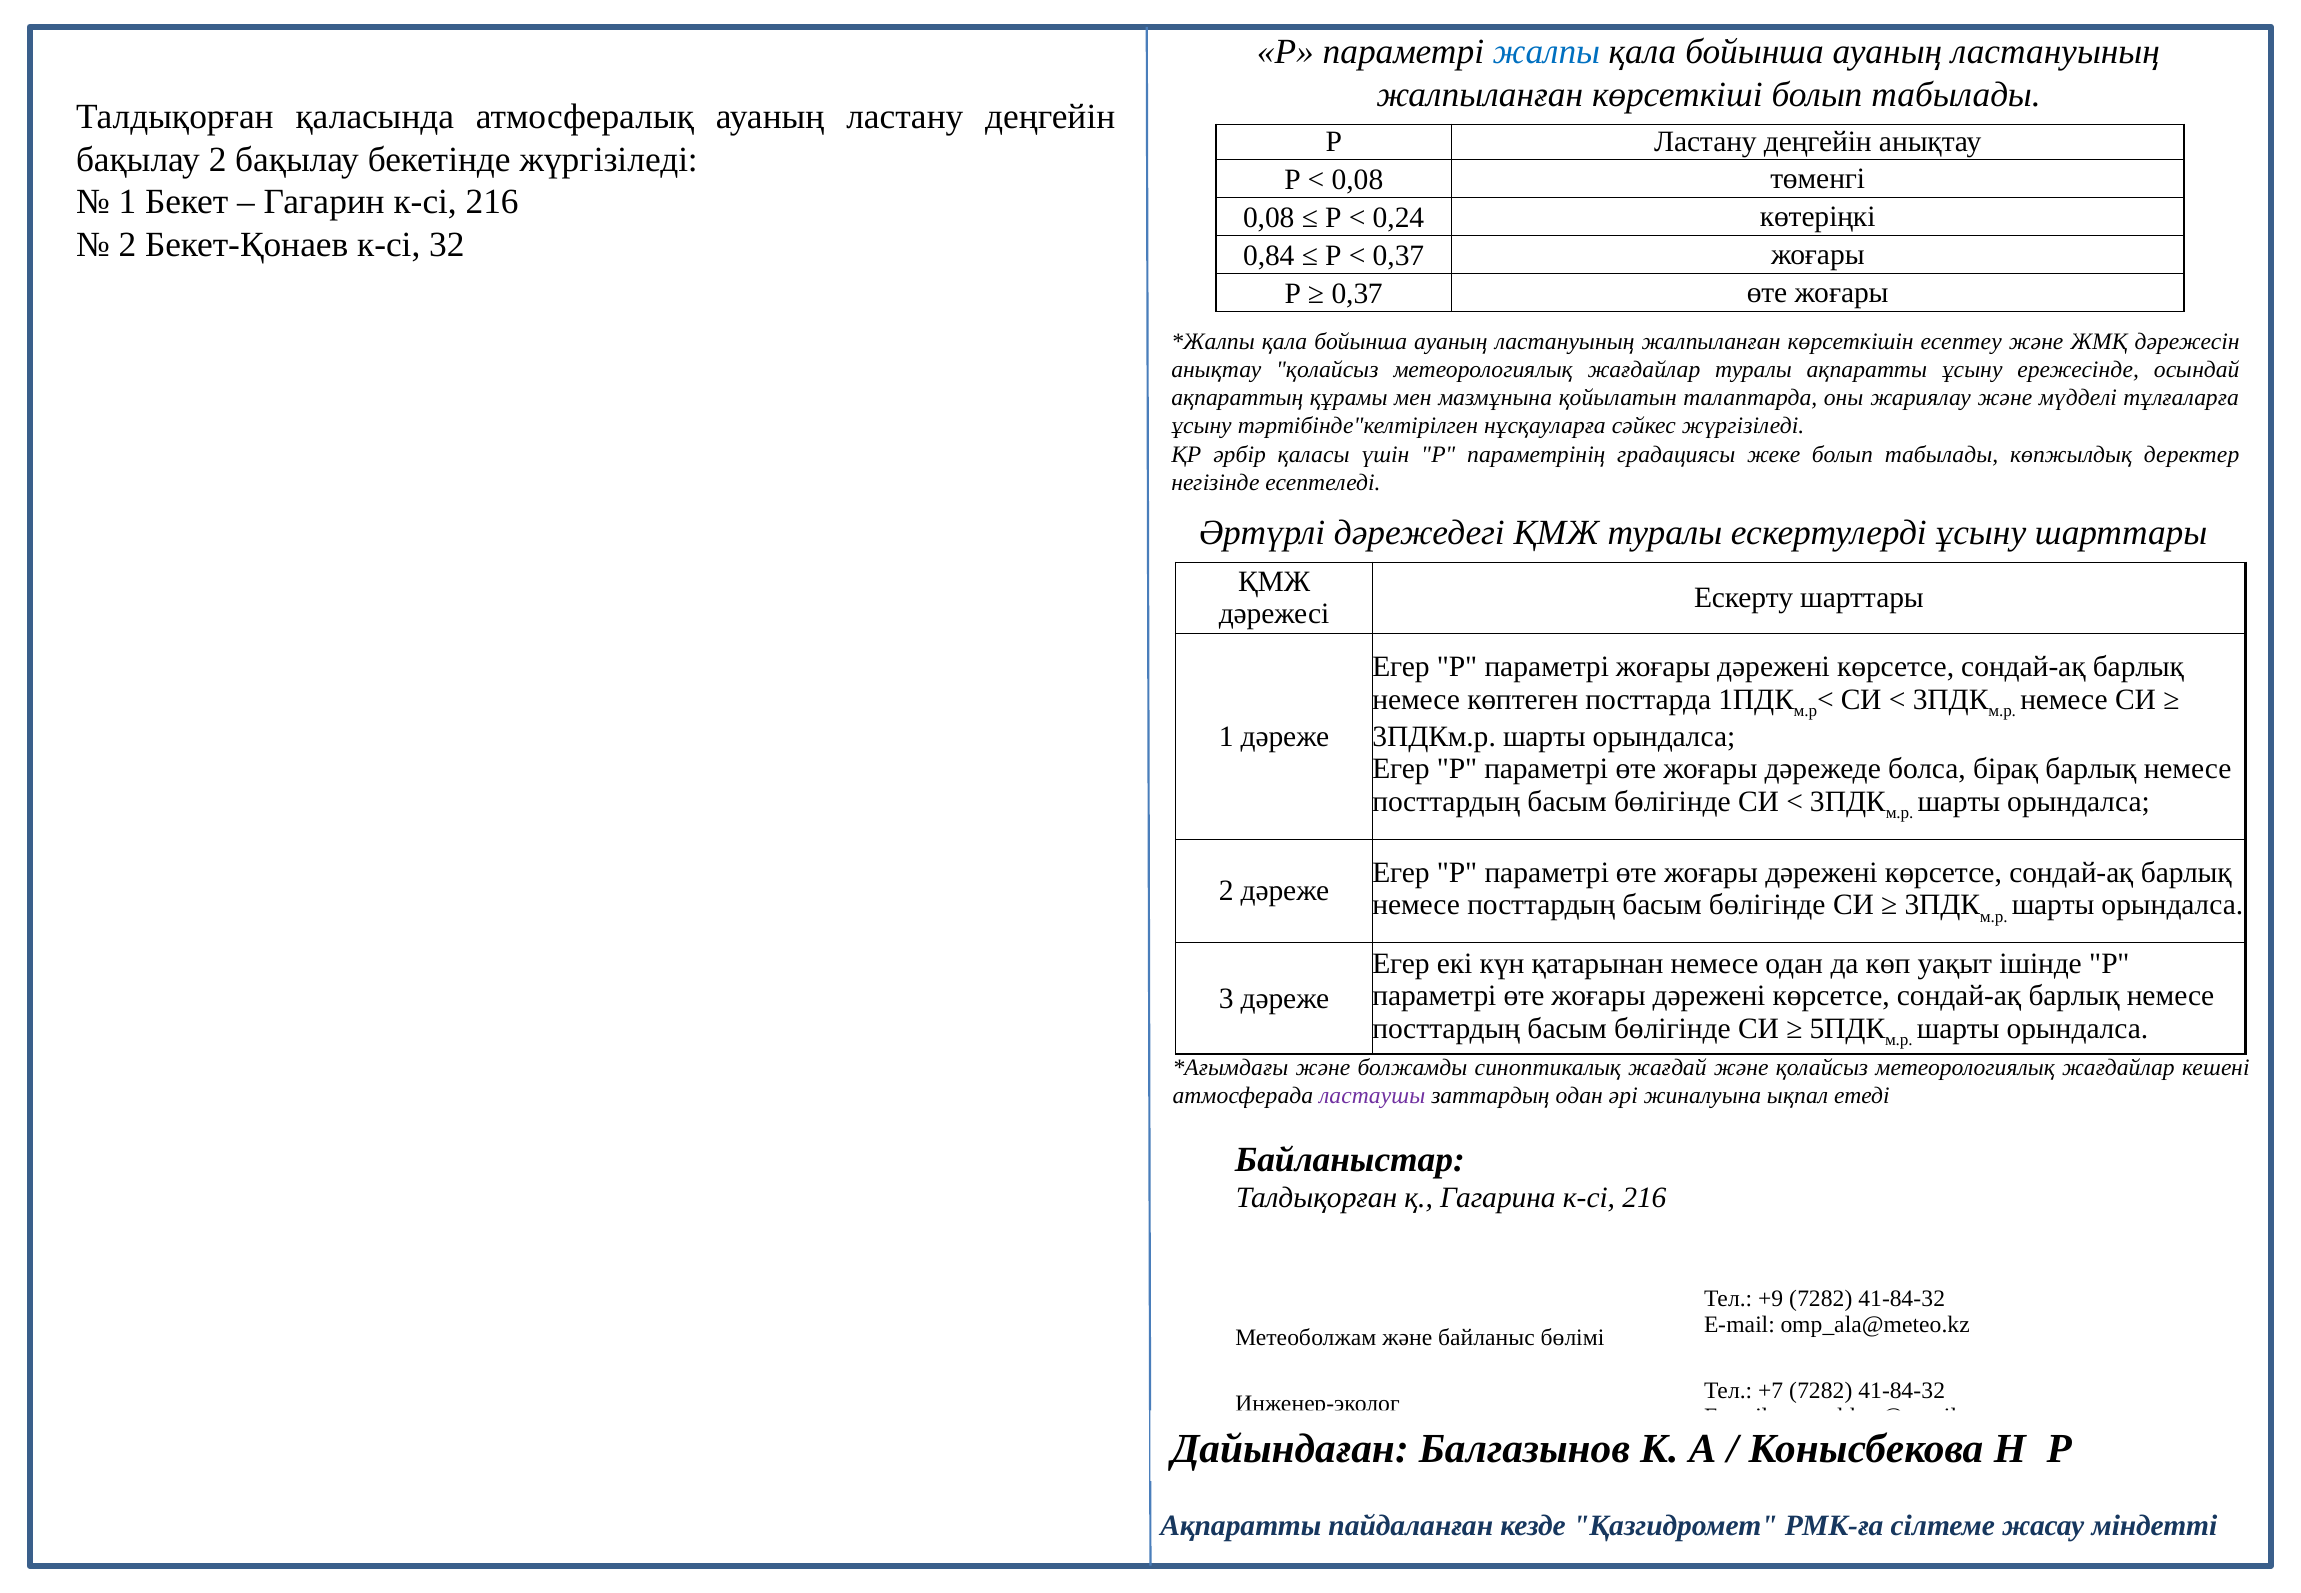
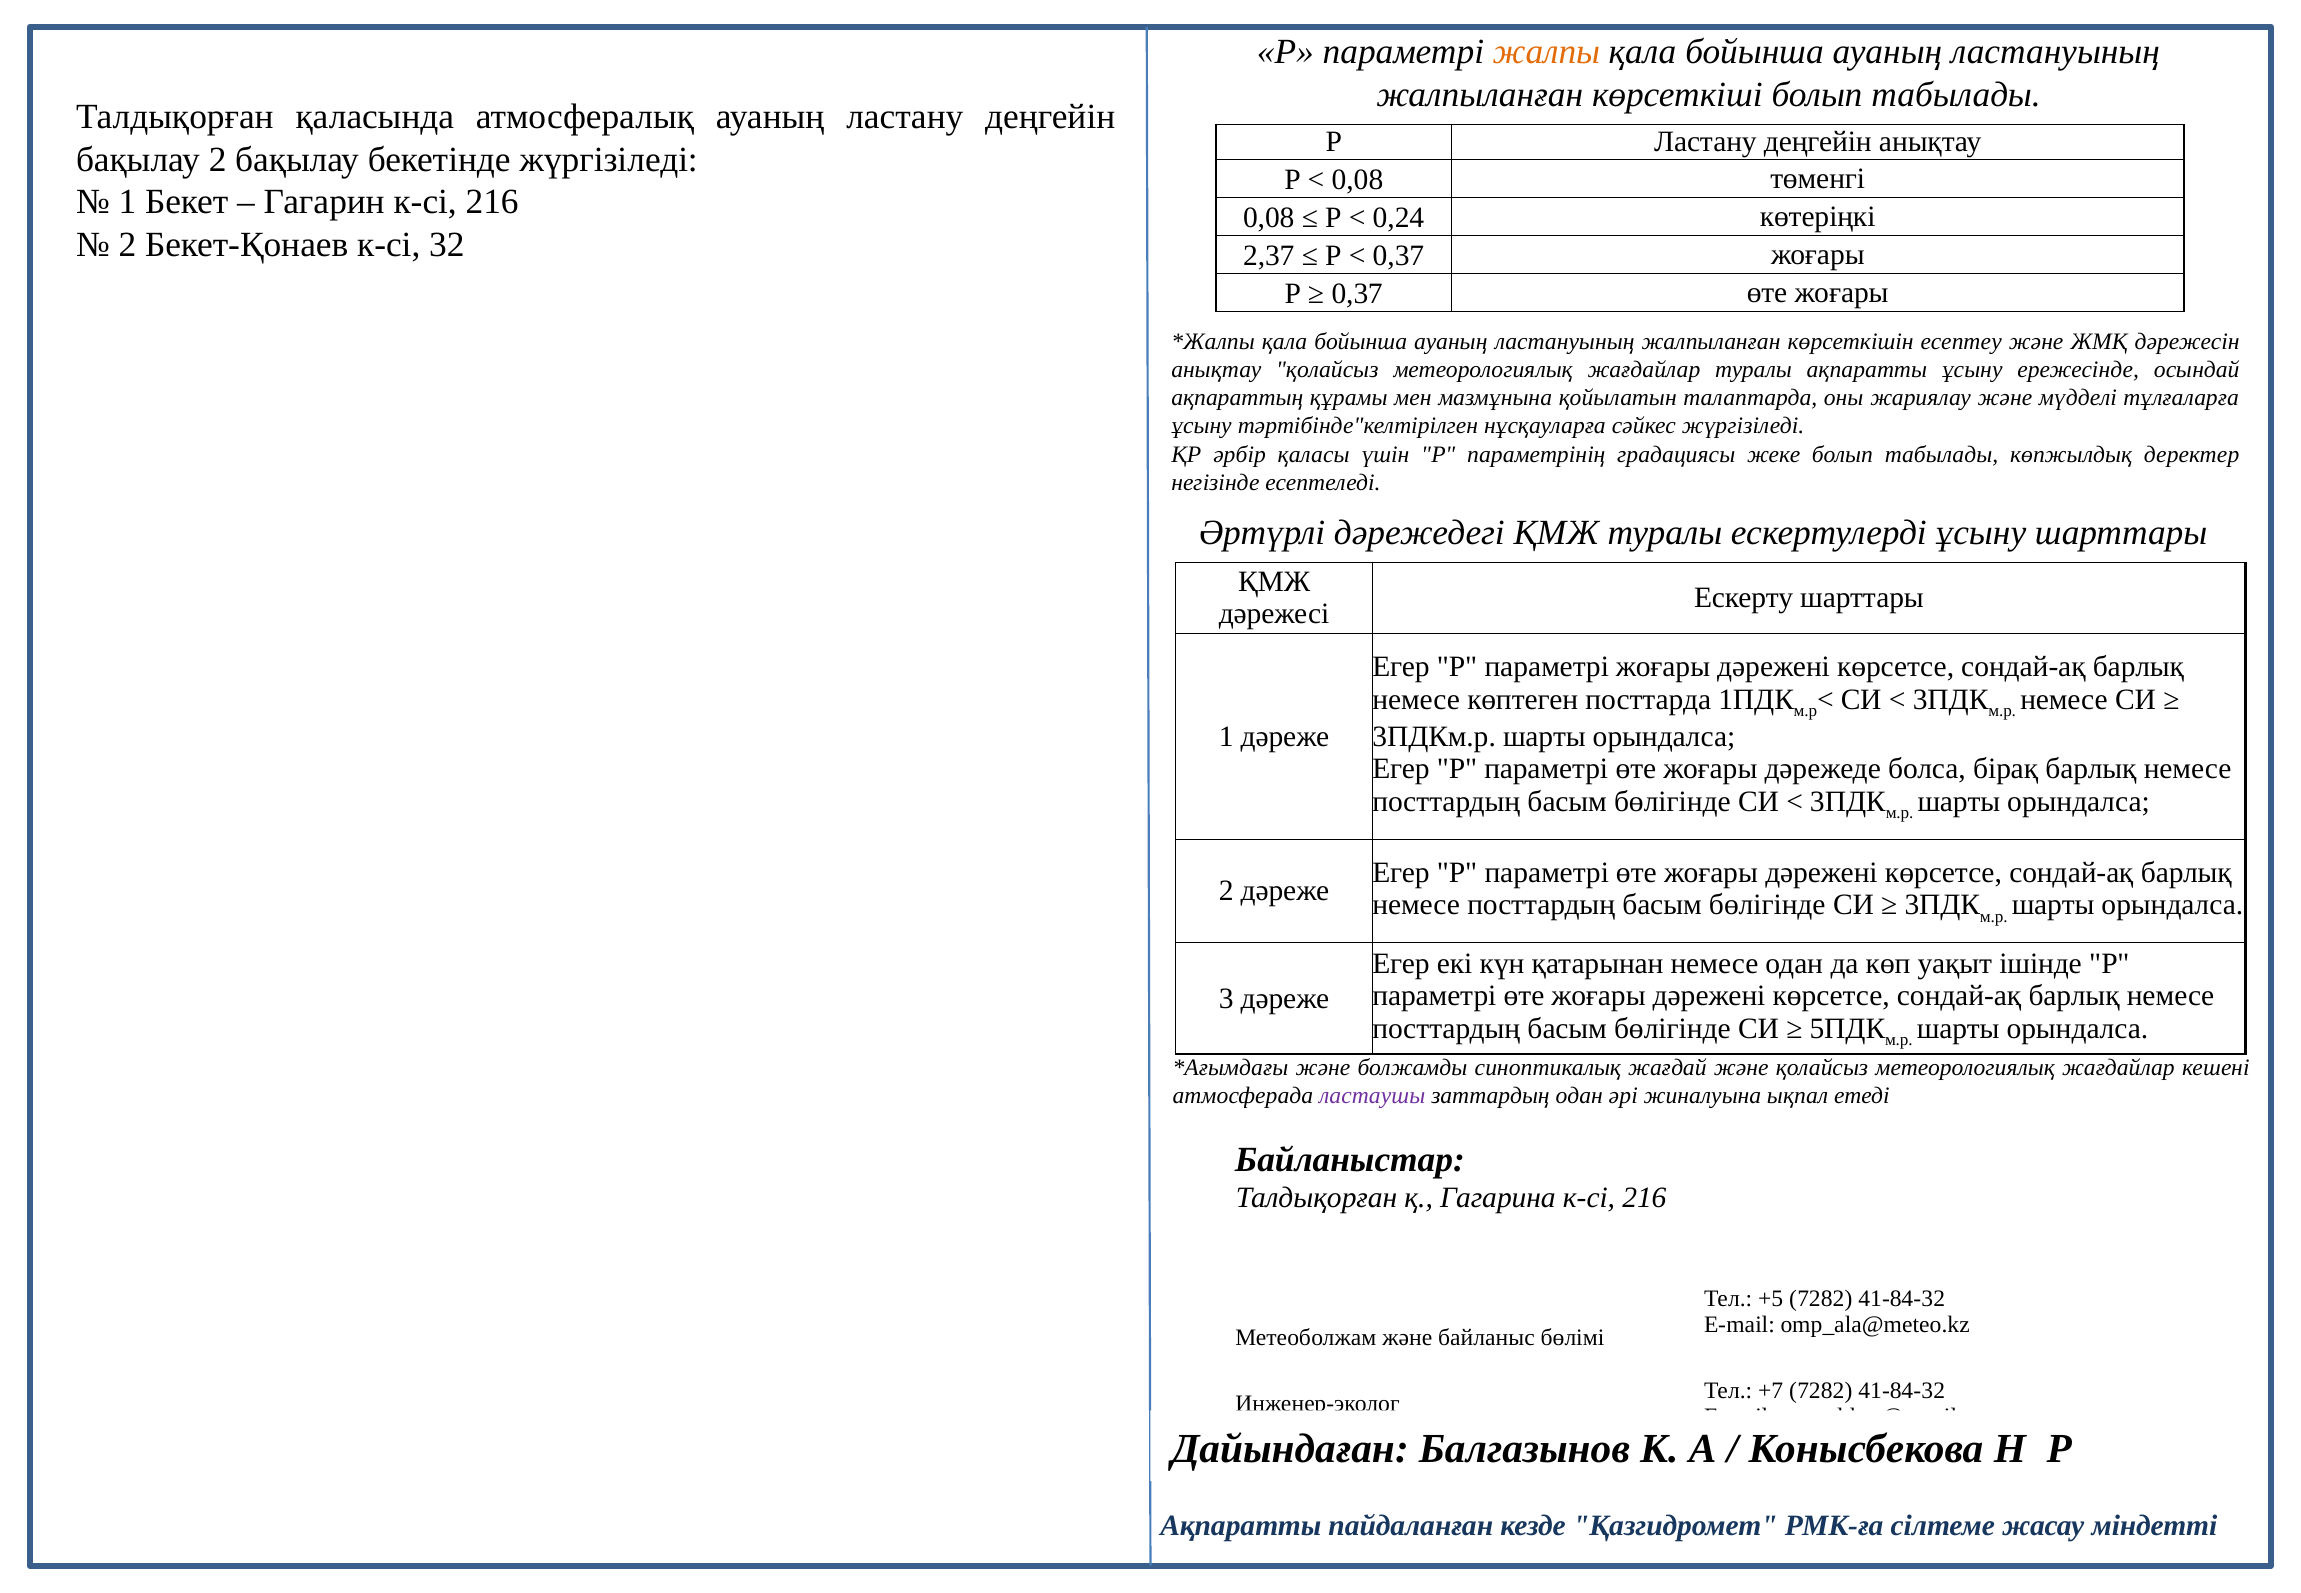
жалпы colour: blue -> orange
0,84: 0,84 -> 2,37
+9: +9 -> +5
